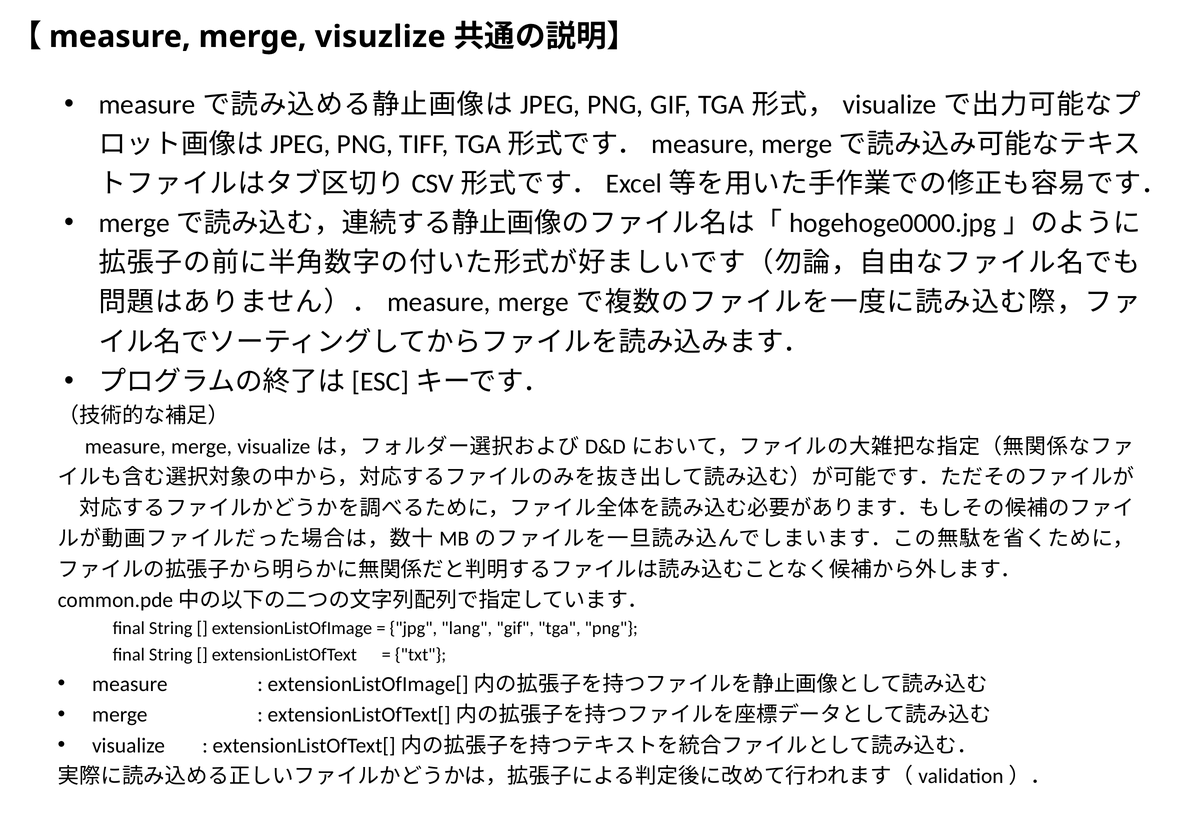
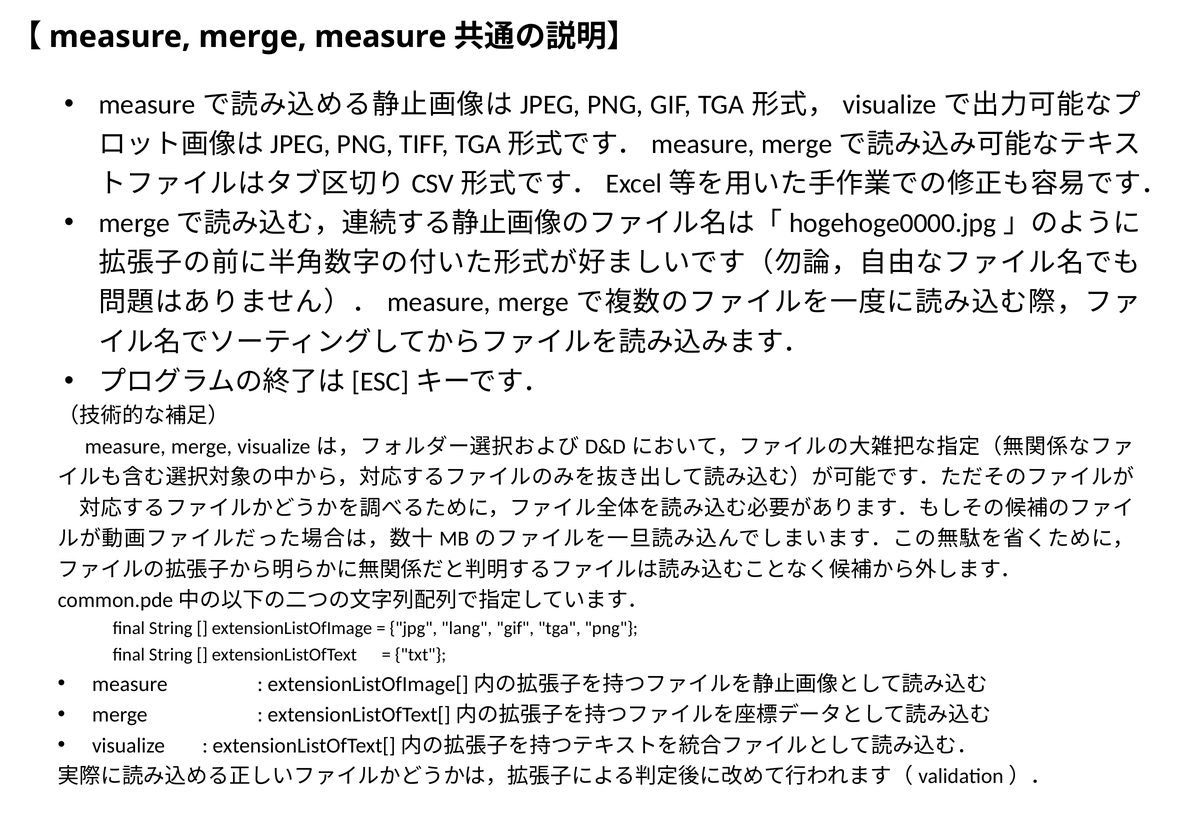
merge visuzlize: visuzlize -> measure
